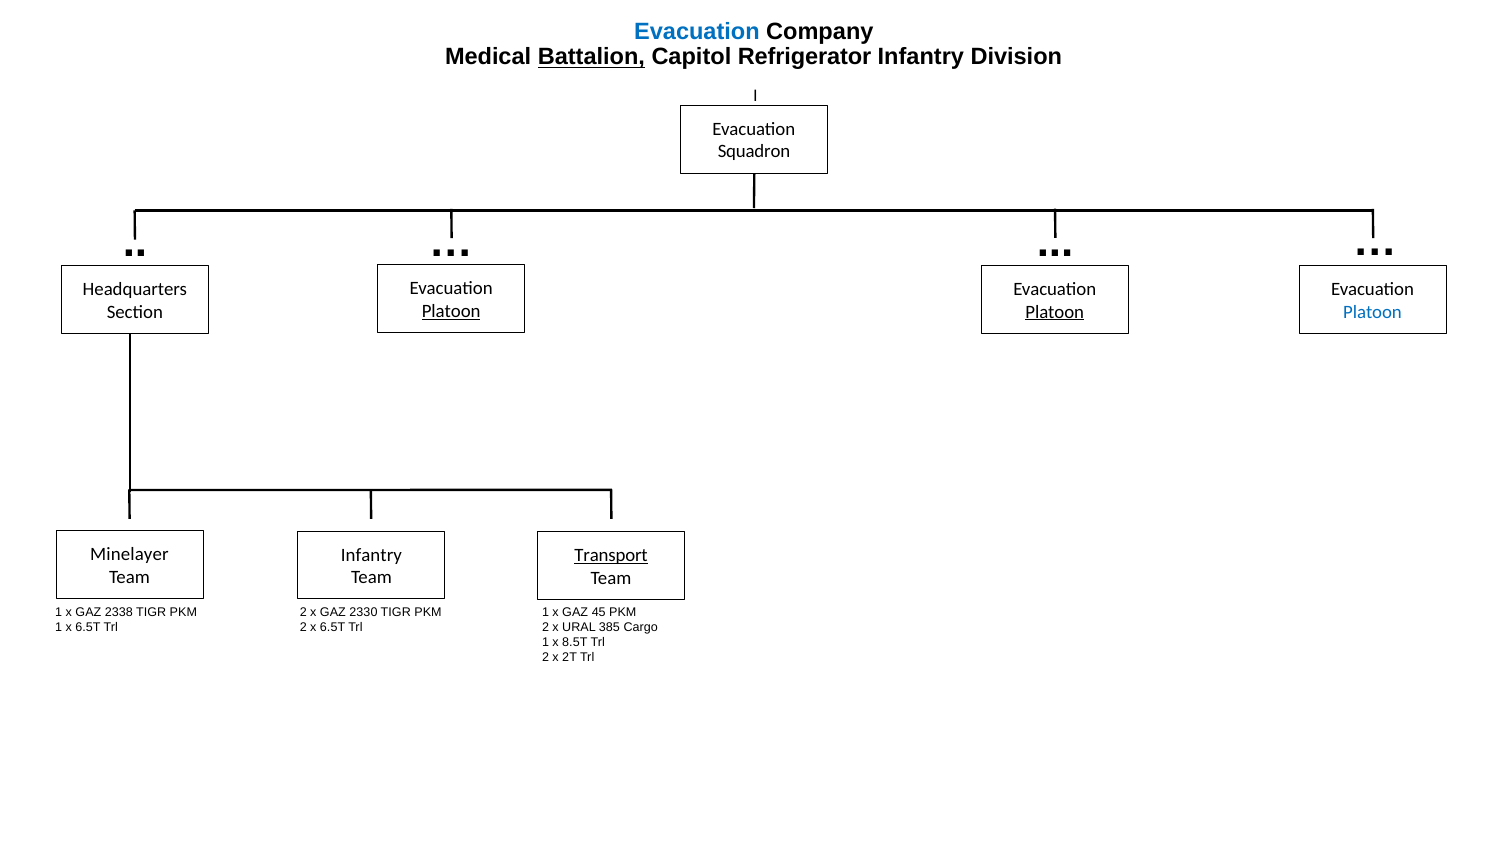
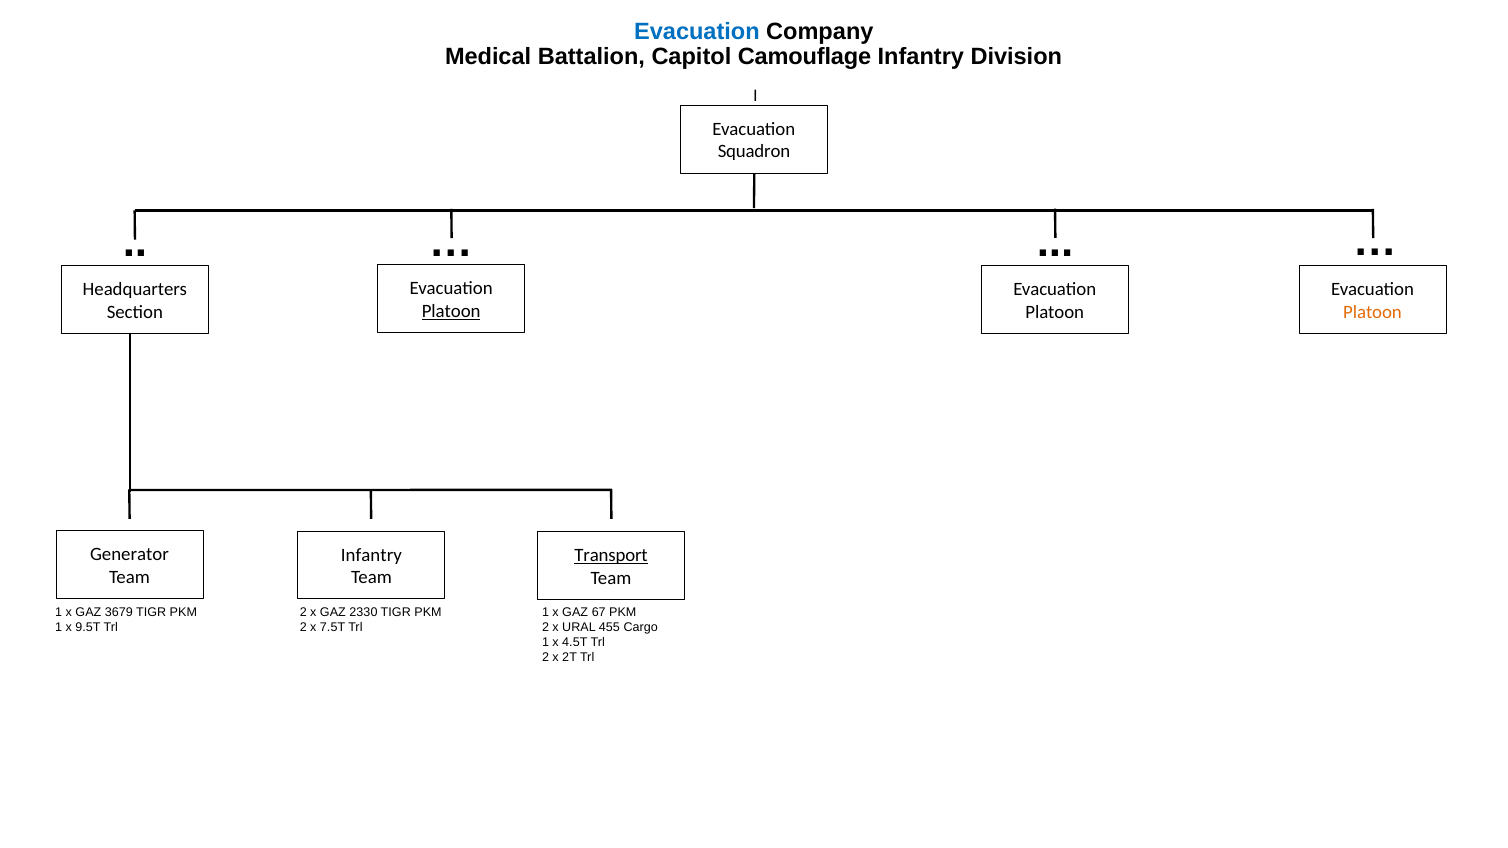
Battalion underline: present -> none
Refrigerator: Refrigerator -> Camouflage
Platoon at (1055, 312) underline: present -> none
Platoon at (1373, 312) colour: blue -> orange
Minelayer: Minelayer -> Generator
2338: 2338 -> 3679
45: 45 -> 67
1 x 6.5T: 6.5T -> 9.5T
2 x 6.5T: 6.5T -> 7.5T
385: 385 -> 455
8.5T: 8.5T -> 4.5T
